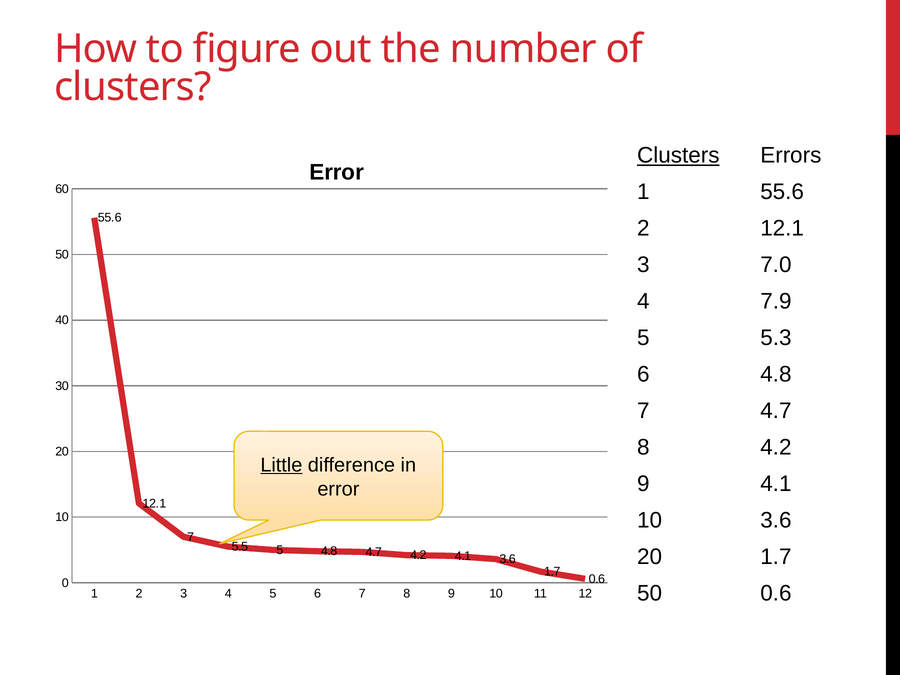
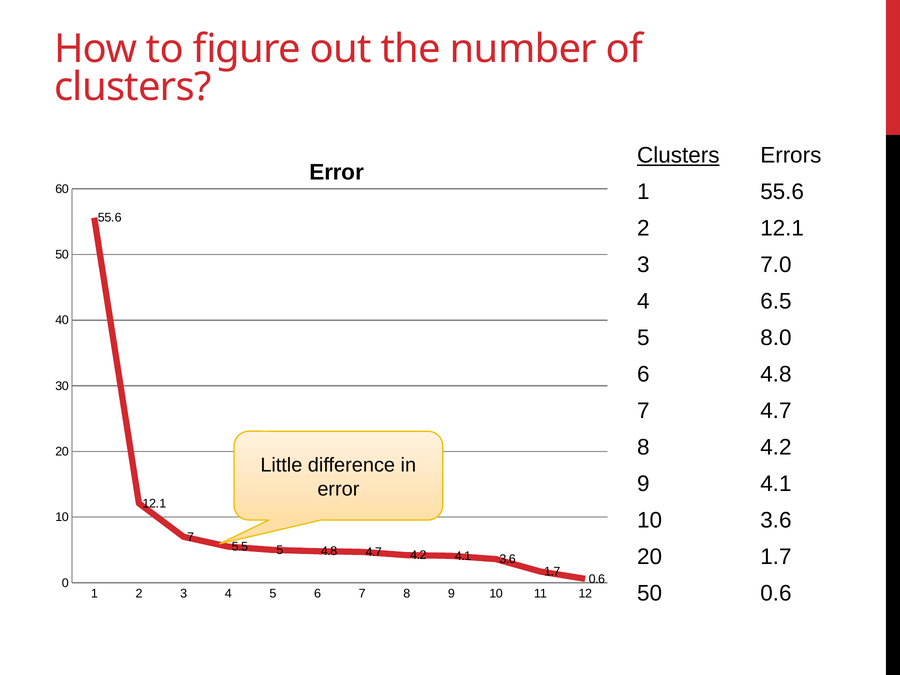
7.9: 7.9 -> 6.5
5.3: 5.3 -> 8.0
Little underline: present -> none
